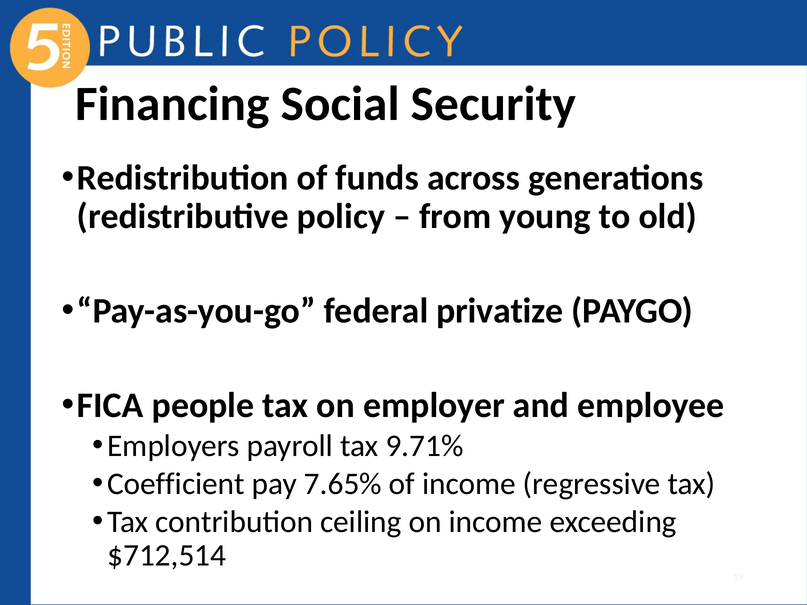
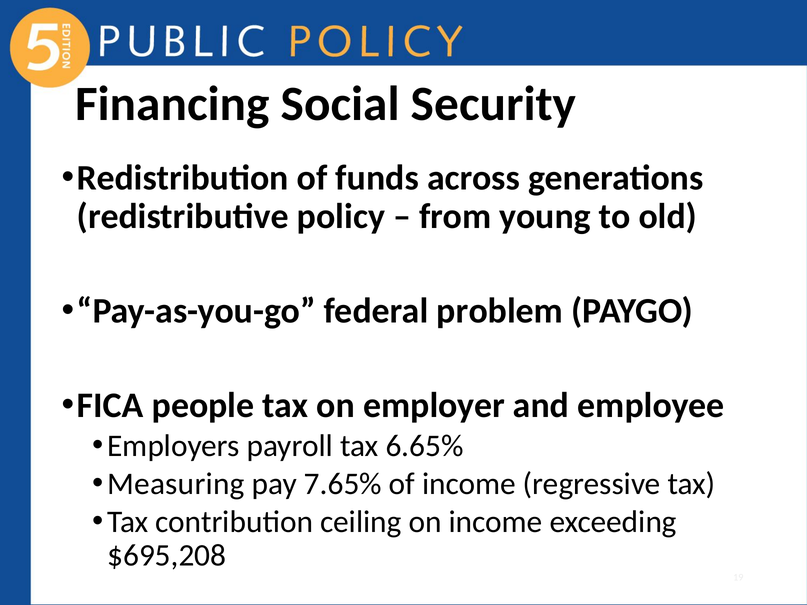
privatize: privatize -> problem
9.71%: 9.71% -> 6.65%
Coefficient: Coefficient -> Measuring
$712,514: $712,514 -> $695,208
